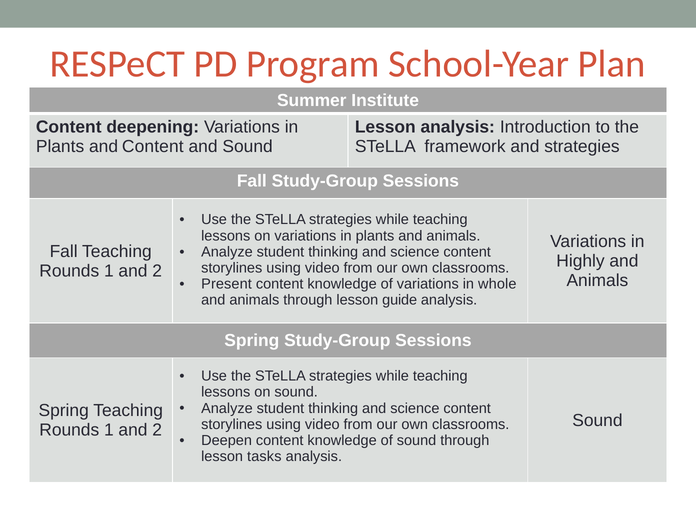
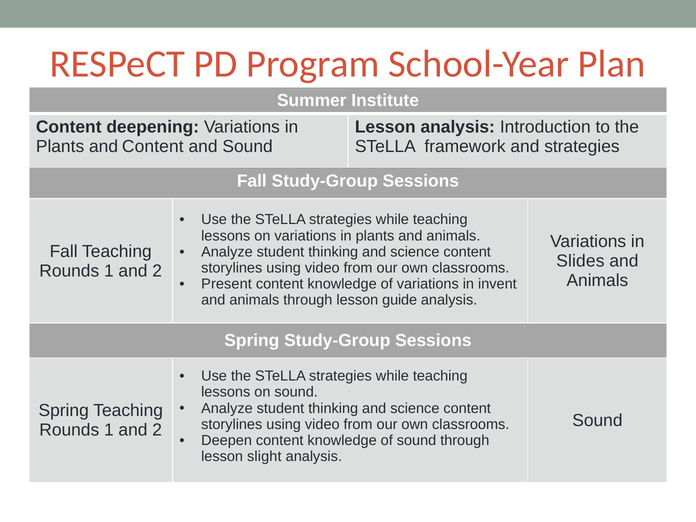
Highly: Highly -> Slides
whole: whole -> invent
tasks: tasks -> slight
